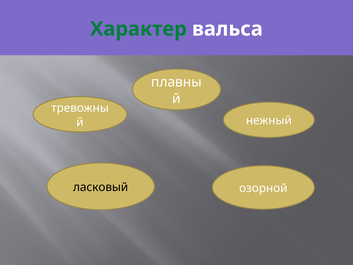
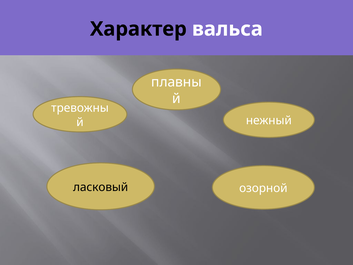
Характер colour: green -> black
